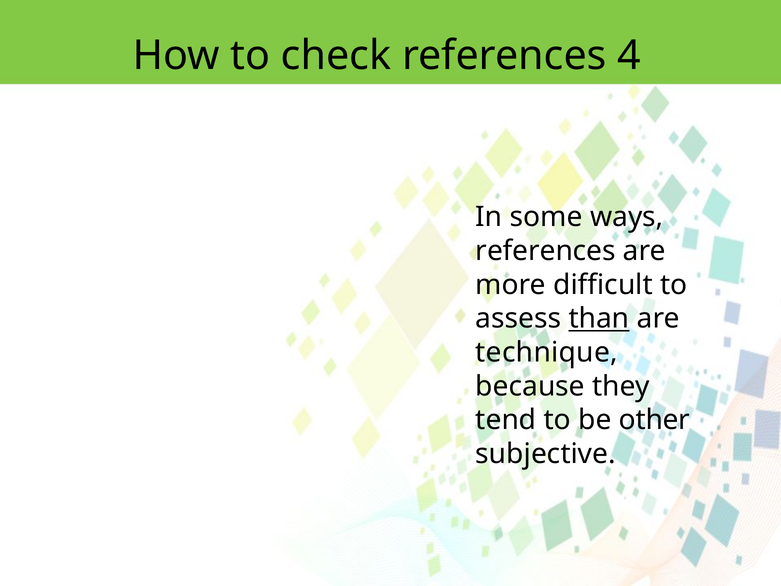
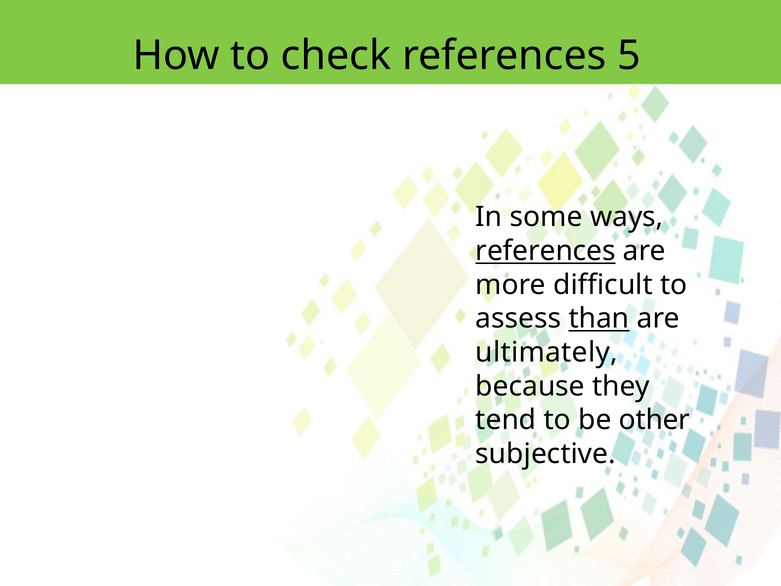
4: 4 -> 5
references at (546, 251) underline: none -> present
technique: technique -> ultimately
